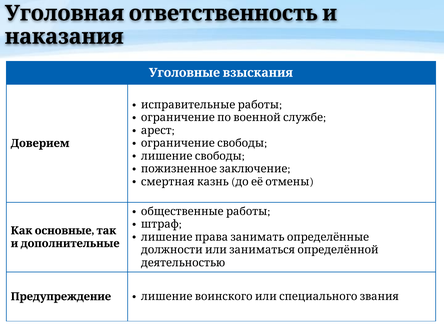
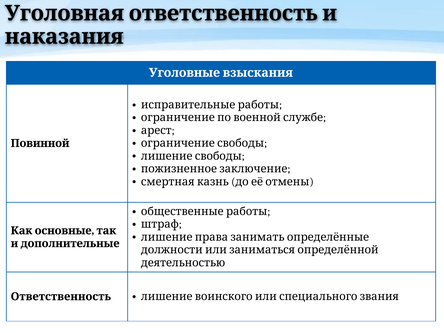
Доверием: Доверием -> Повинной
Предупреждение: Предупреждение -> Ответственность
